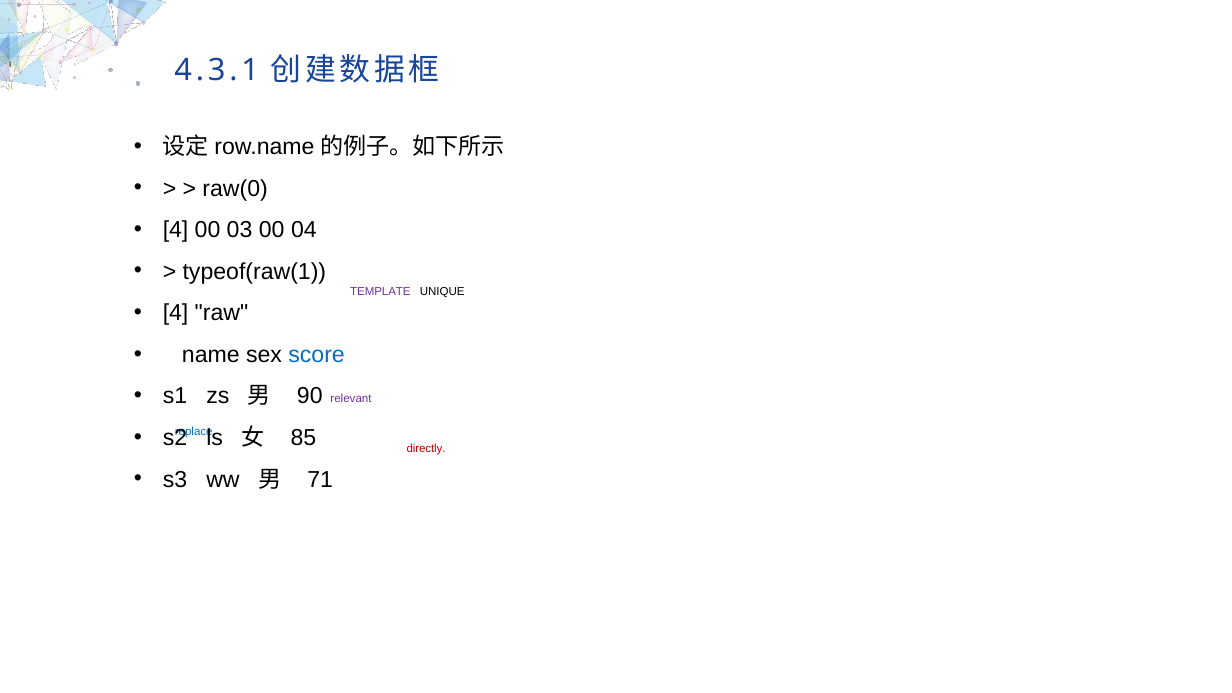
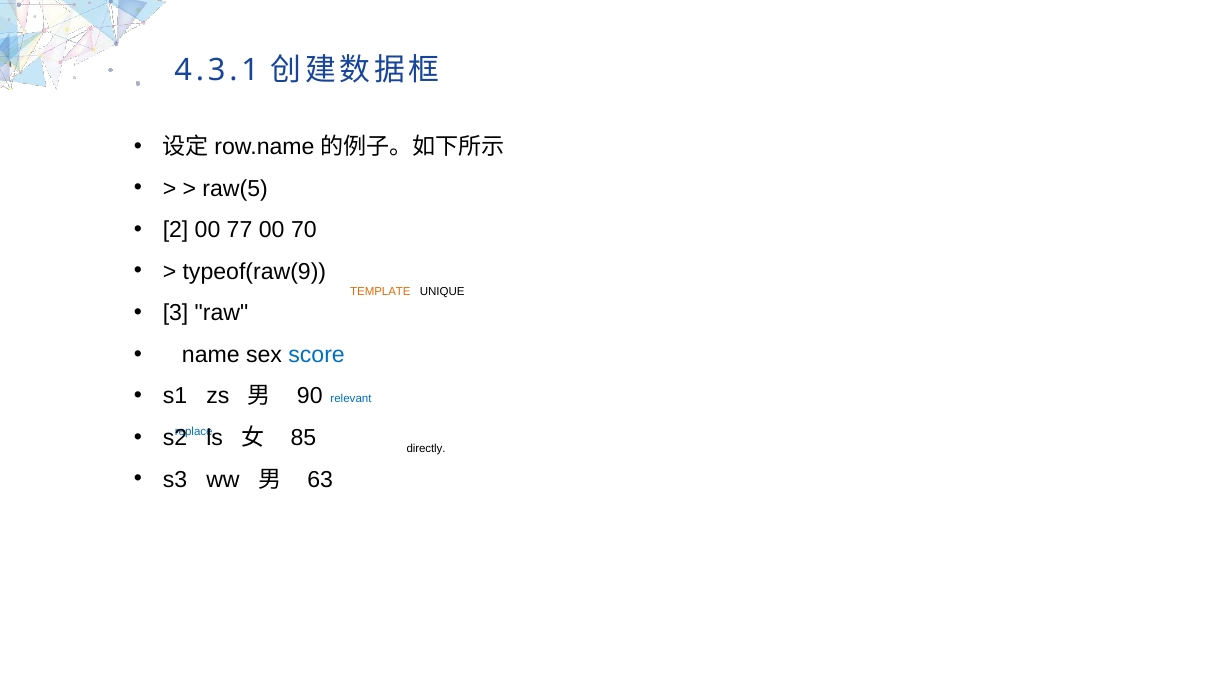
raw(0: raw(0 -> raw(5
4 at (176, 230): 4 -> 2
03: 03 -> 77
04: 04 -> 70
typeof(raw(1: typeof(raw(1 -> typeof(raw(9
TEMPLATE colour: purple -> orange
4 at (176, 313): 4 -> 3
relevant at (351, 399) colour: purple -> blue
directly at (426, 449) colour: red -> black
71: 71 -> 63
